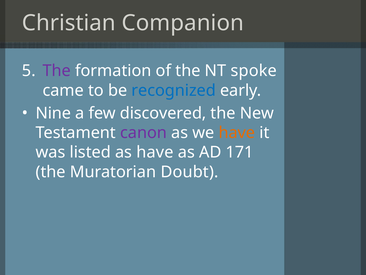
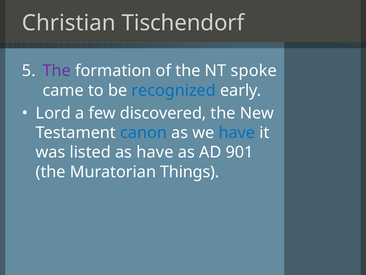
Companion: Companion -> Tischendorf
Nine: Nine -> Lord
canon colour: purple -> blue
have at (237, 133) colour: orange -> blue
171: 171 -> 901
Doubt: Doubt -> Things
